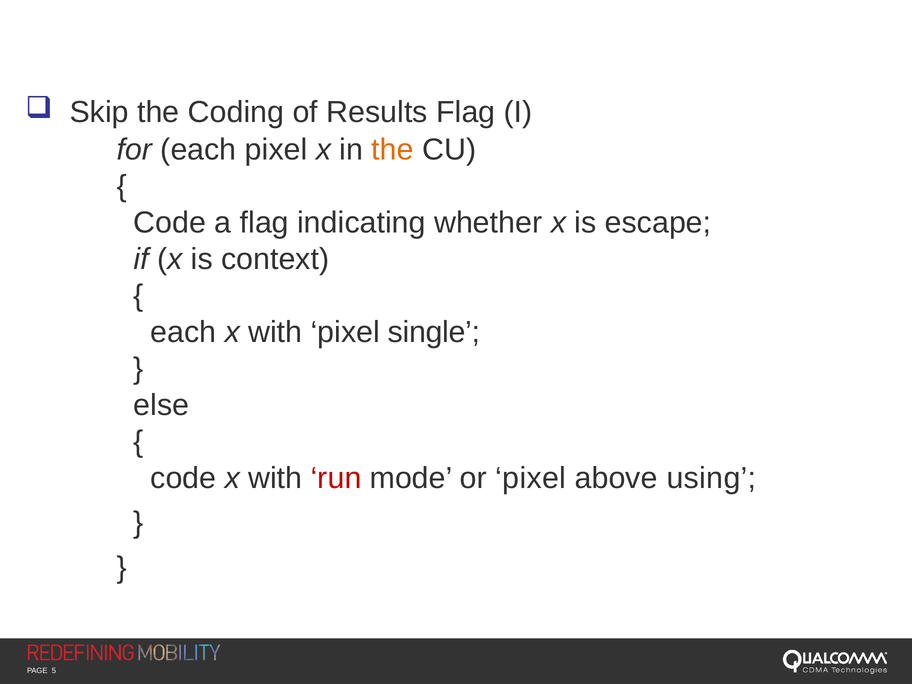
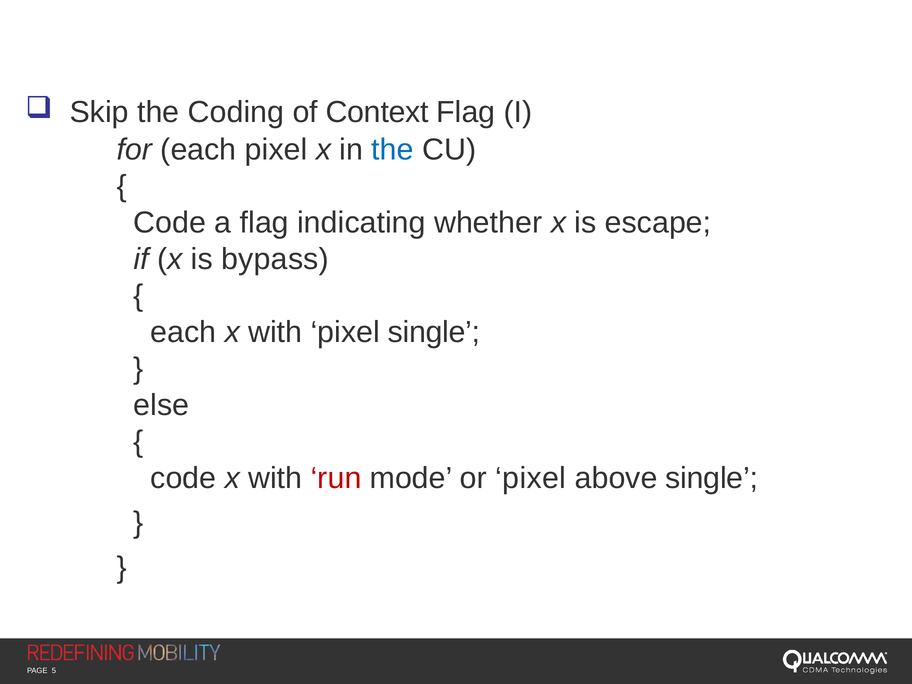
Results: Results -> Context
the at (393, 150) colour: orange -> blue
context: context -> bypass
above using: using -> single
